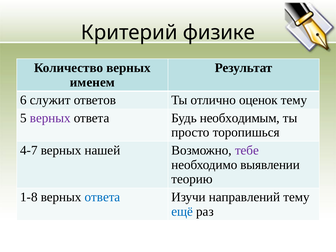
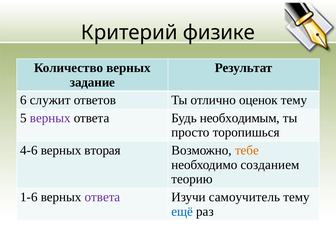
именем: именем -> задание
4-7: 4-7 -> 4-6
нашей: нашей -> вторая
тебе colour: purple -> orange
выявлении: выявлении -> созданием
1-8: 1-8 -> 1-6
ответа at (102, 197) colour: blue -> purple
направлений: направлений -> самоучитель
